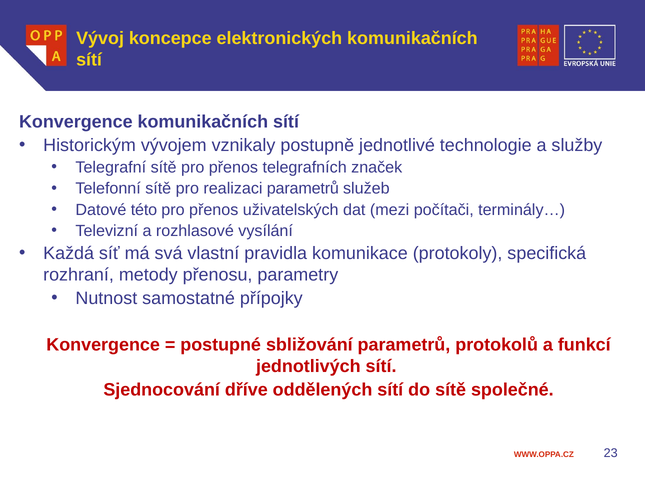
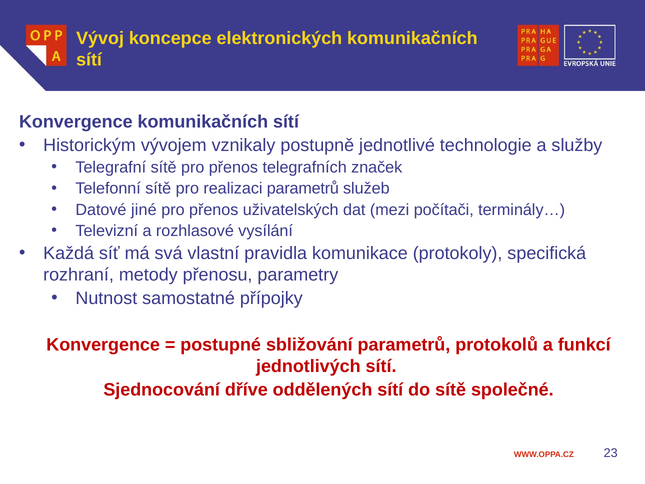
této: této -> jiné
